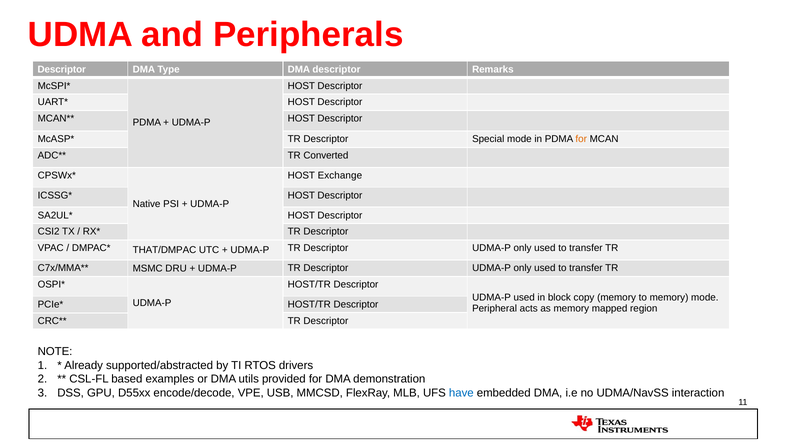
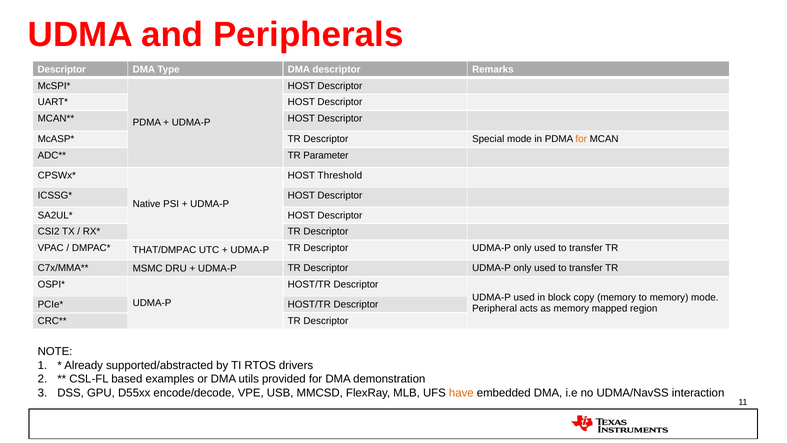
Converted: Converted -> Parameter
Exchange: Exchange -> Threshold
have colour: blue -> orange
